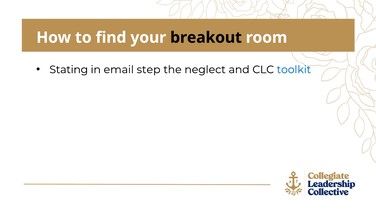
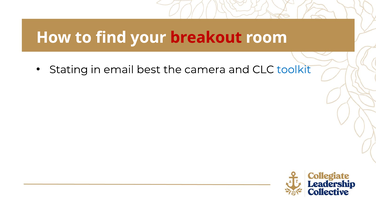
breakout colour: black -> red
step: step -> best
neglect: neglect -> camera
